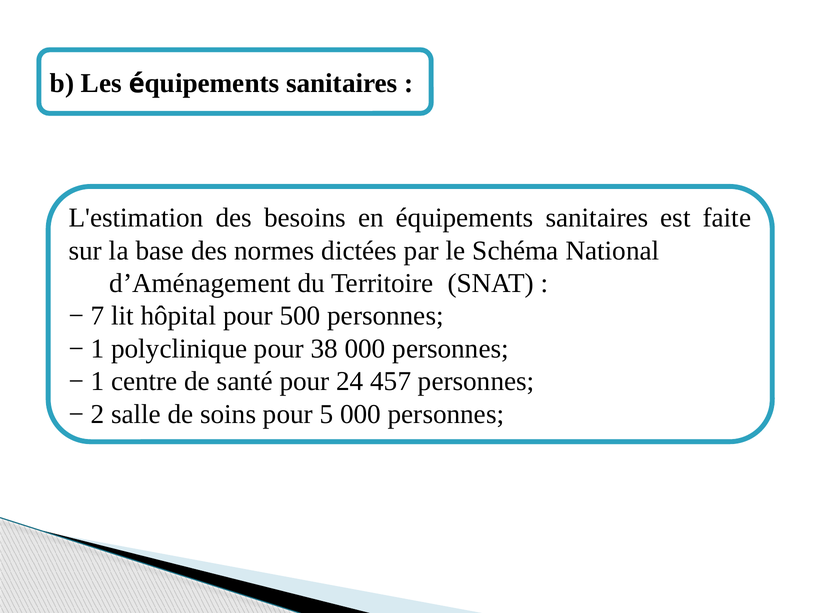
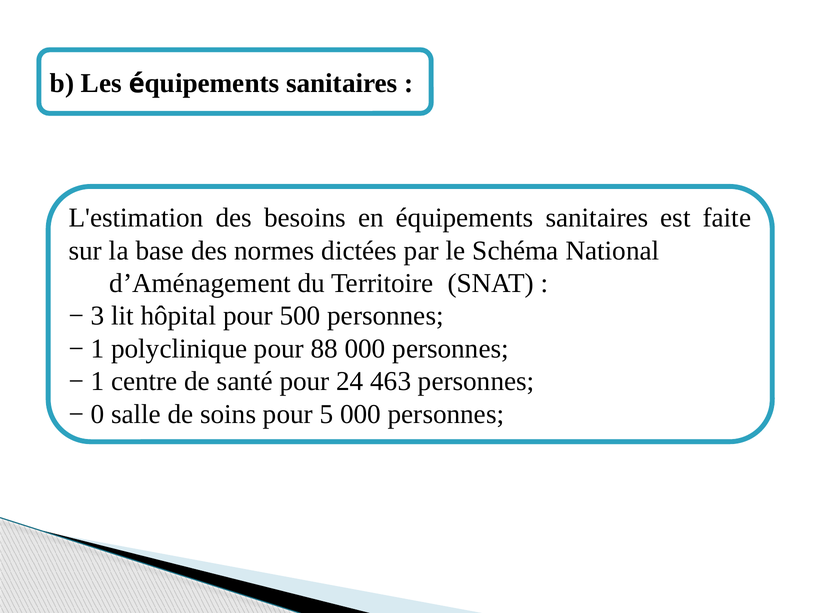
7: 7 -> 3
38: 38 -> 88
457: 457 -> 463
2: 2 -> 0
